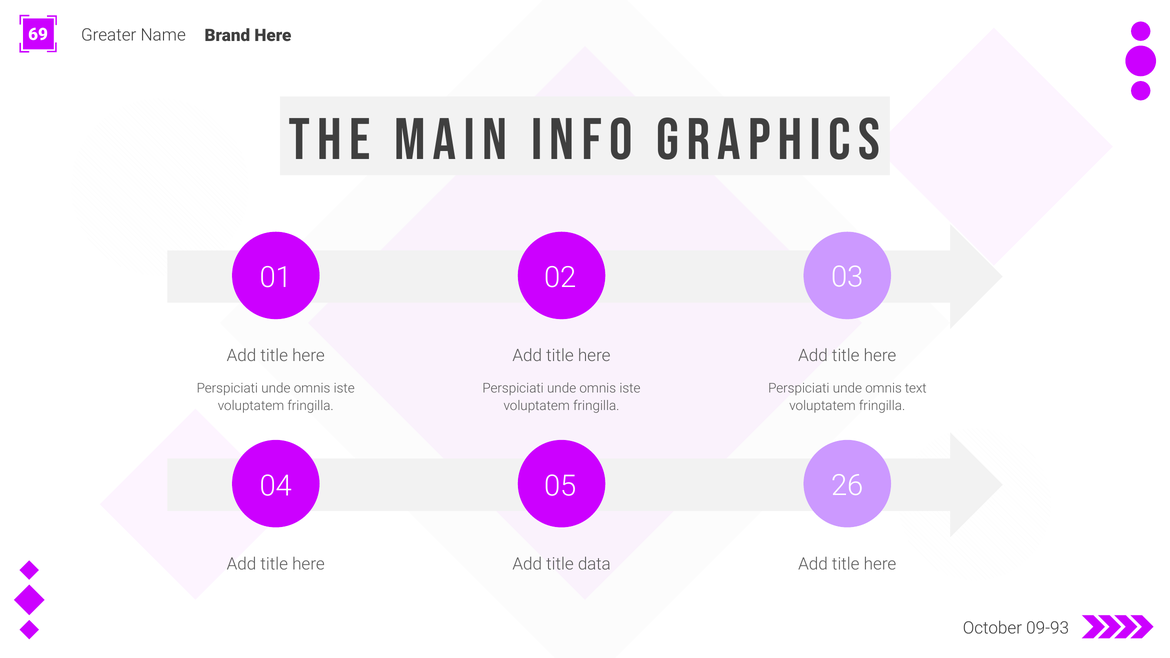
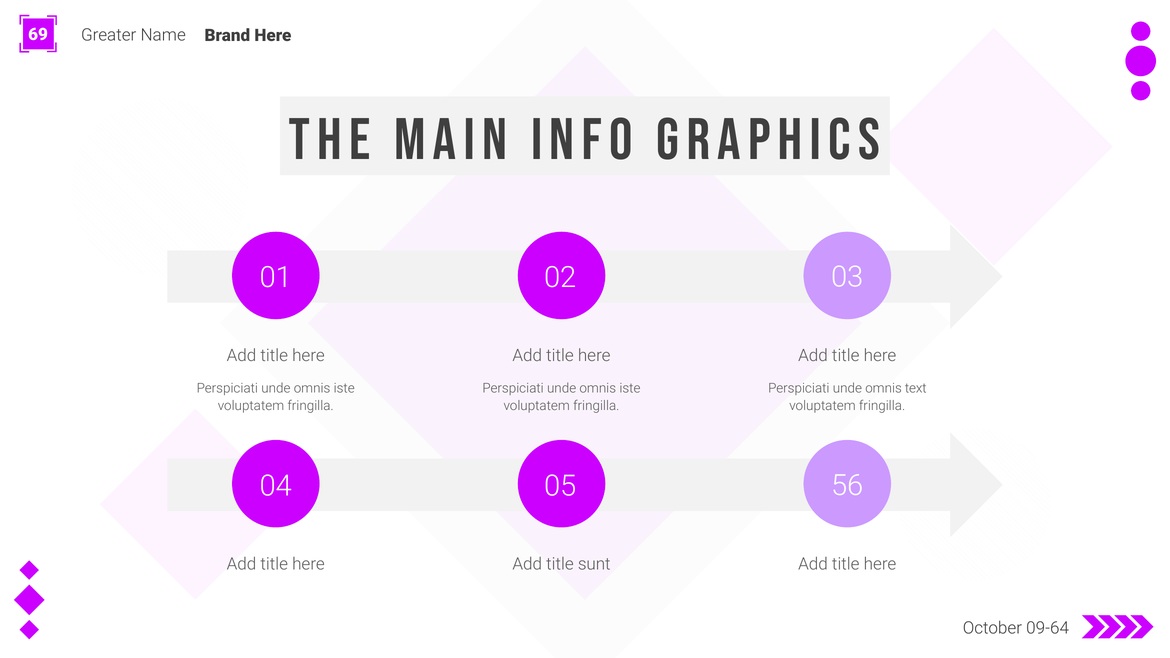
26: 26 -> 56
data: data -> sunt
09-93: 09-93 -> 09-64
